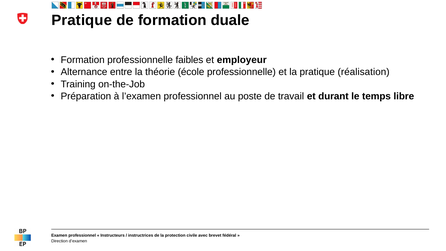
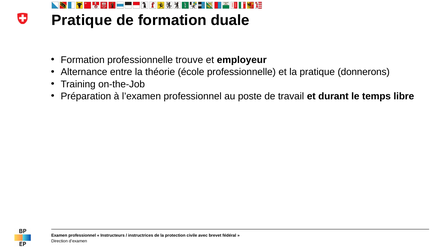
faibles: faibles -> trouve
réalisation: réalisation -> donnerons
